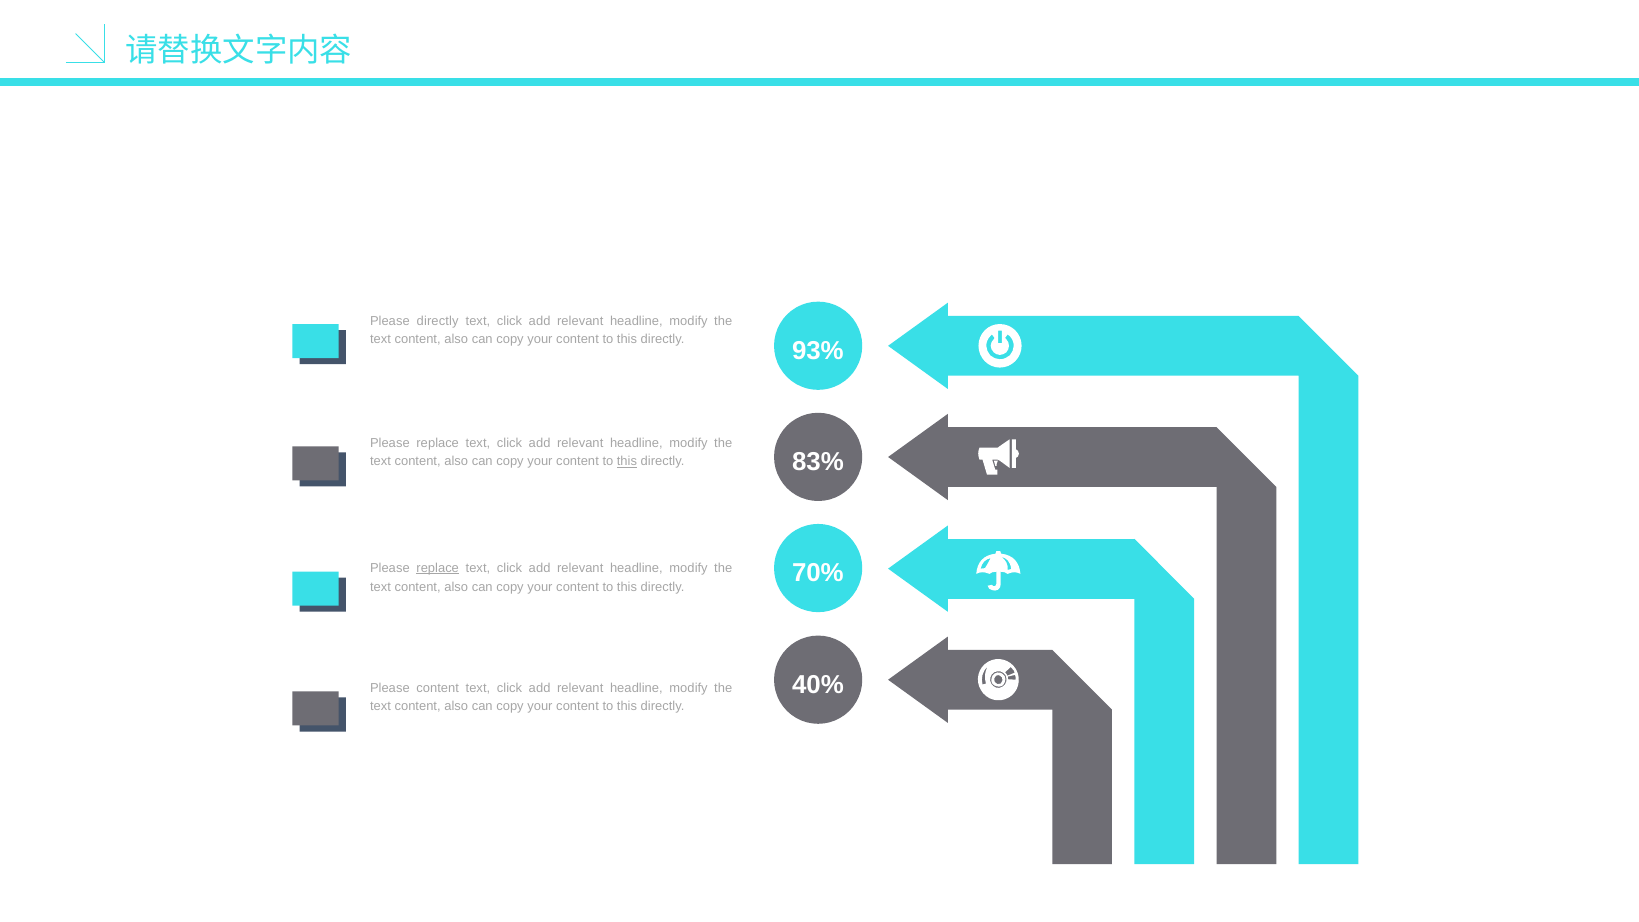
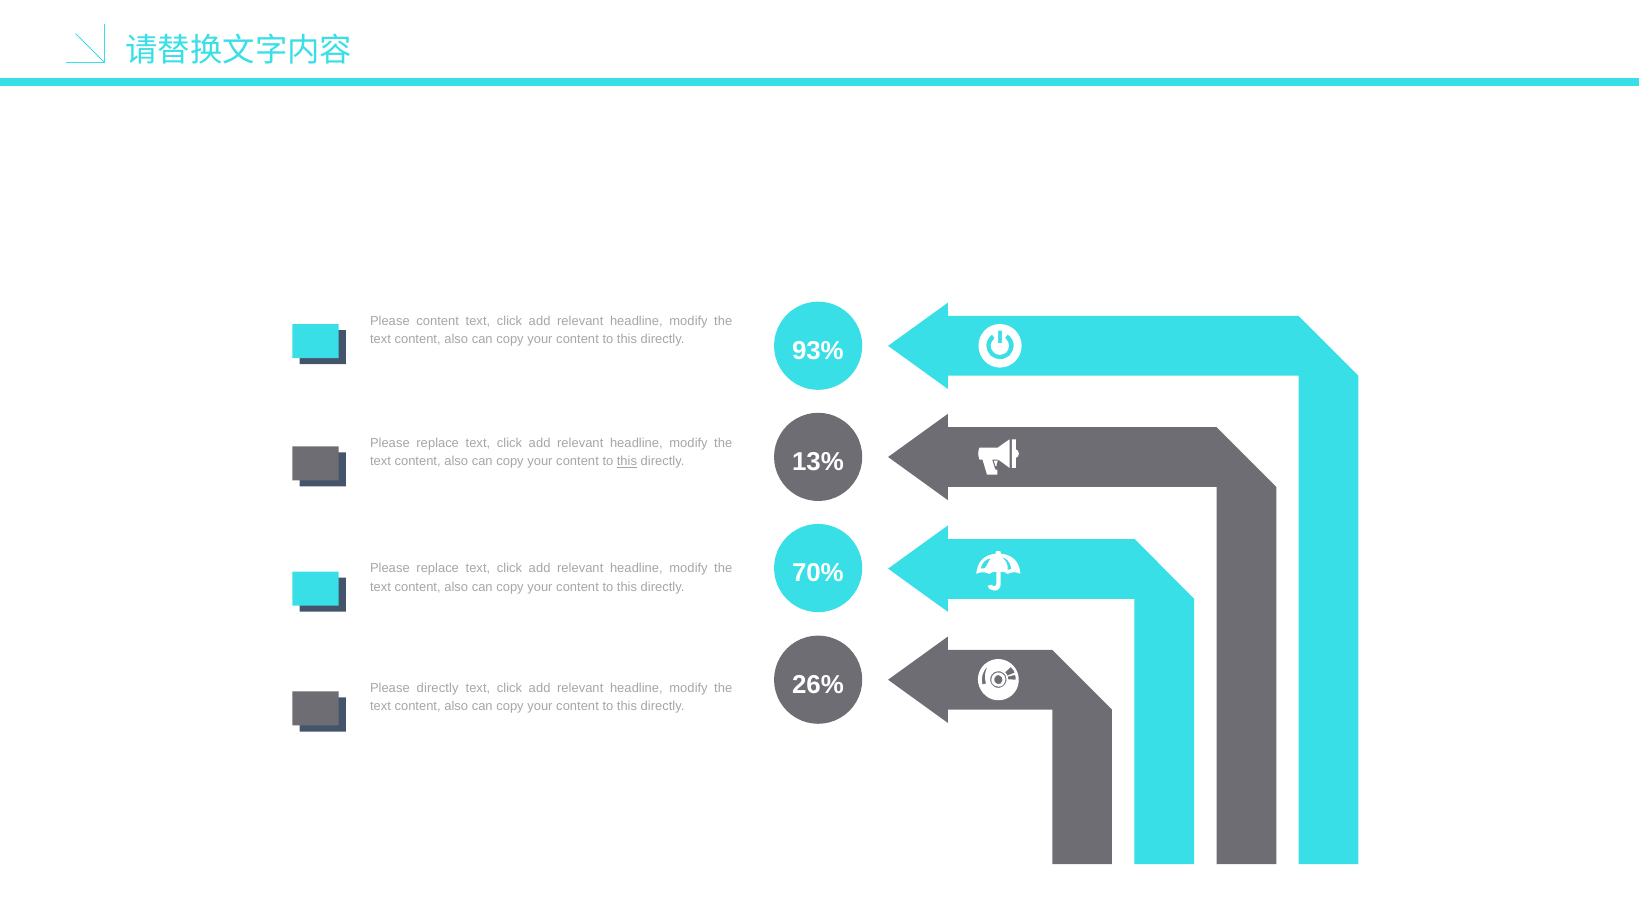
Please directly: directly -> content
83%: 83% -> 13%
replace at (438, 568) underline: present -> none
40%: 40% -> 26%
Please content: content -> directly
